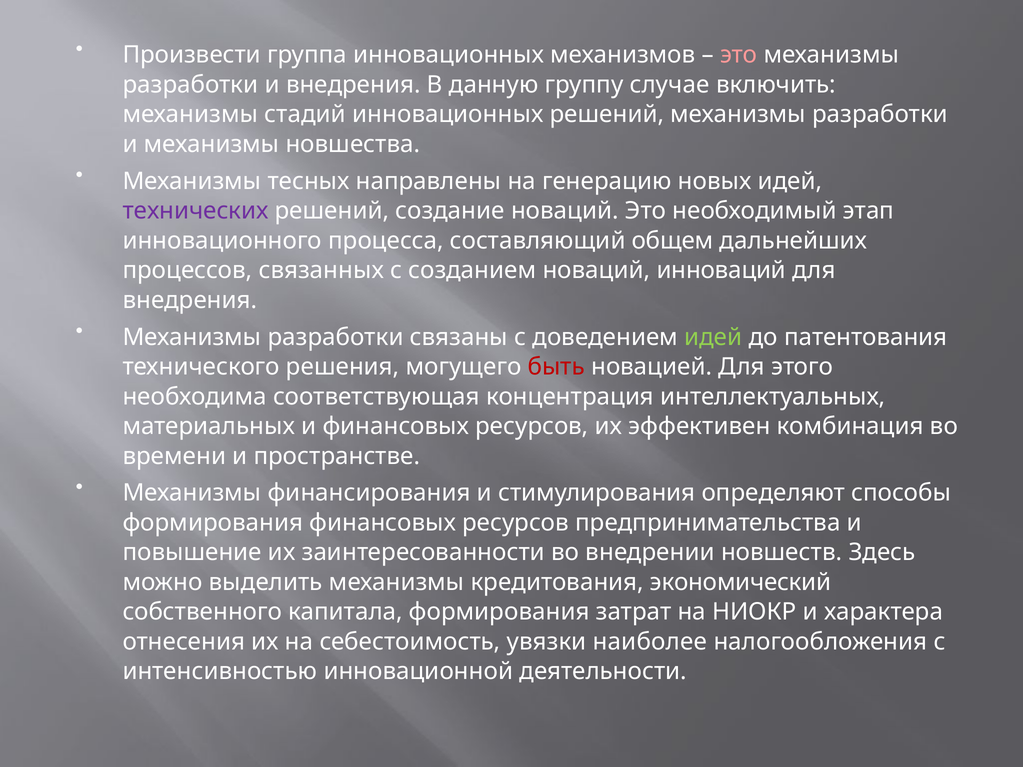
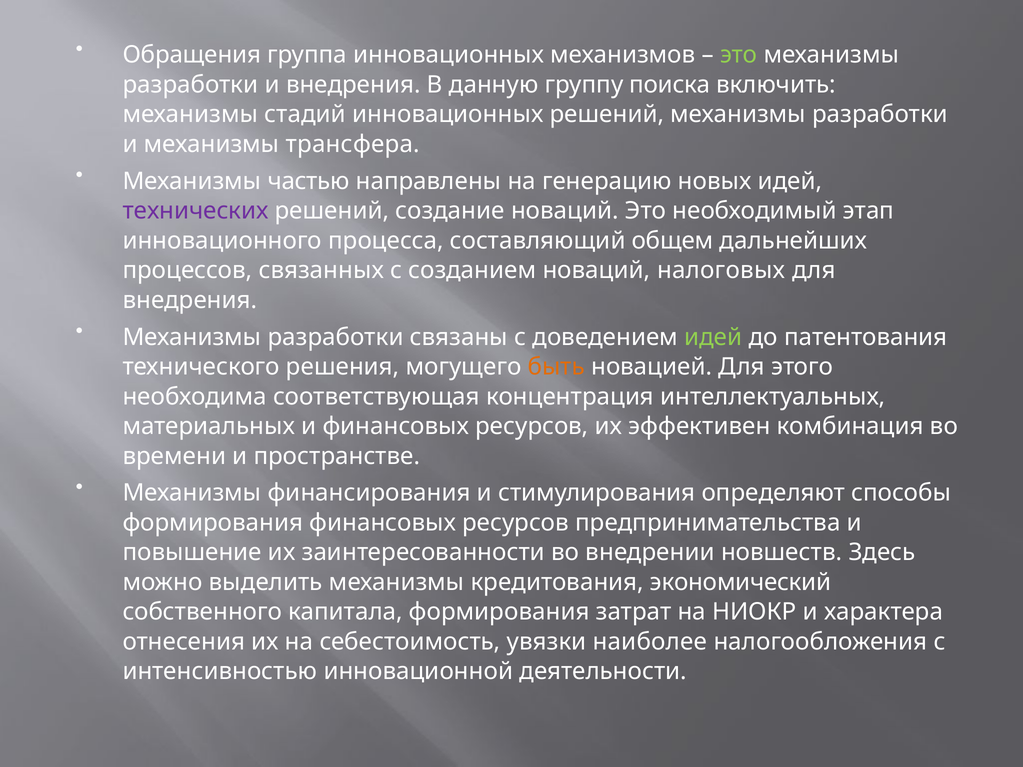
Произвести: Произвести -> Обращения
это at (739, 55) colour: pink -> light green
случае: случае -> поиска
новшества: новшества -> трансфера
тесных: тесных -> частью
инноваций: инноваций -> налоговых
быть colour: red -> orange
